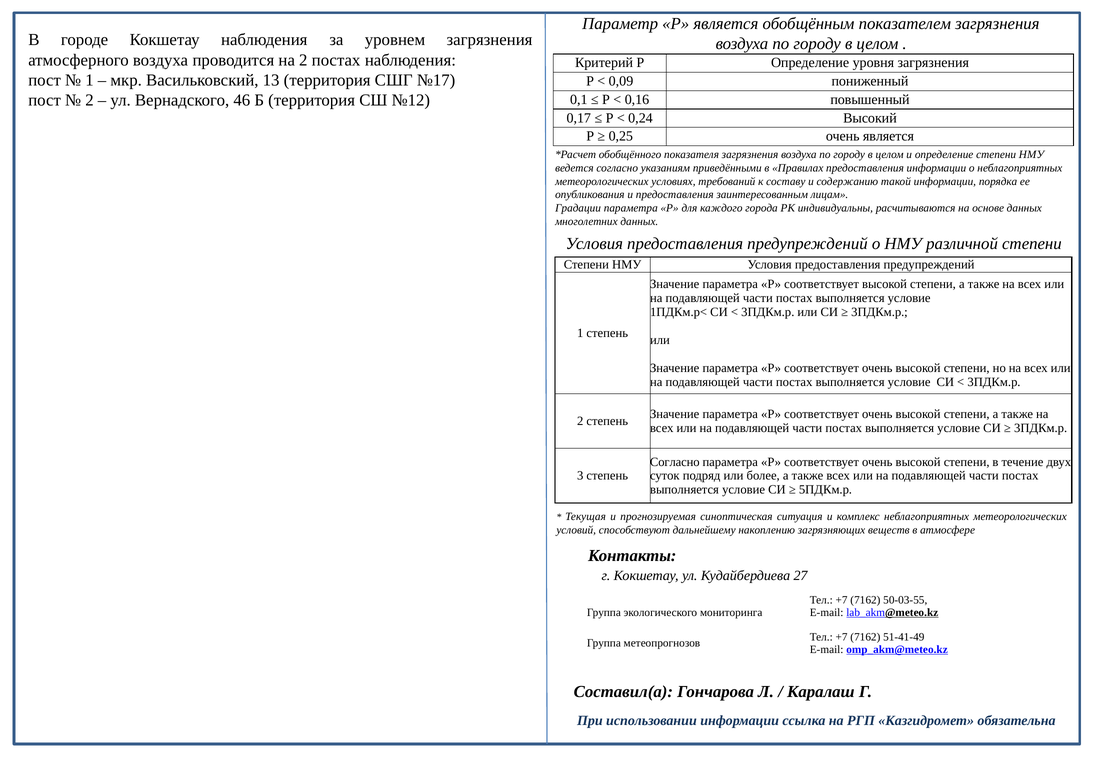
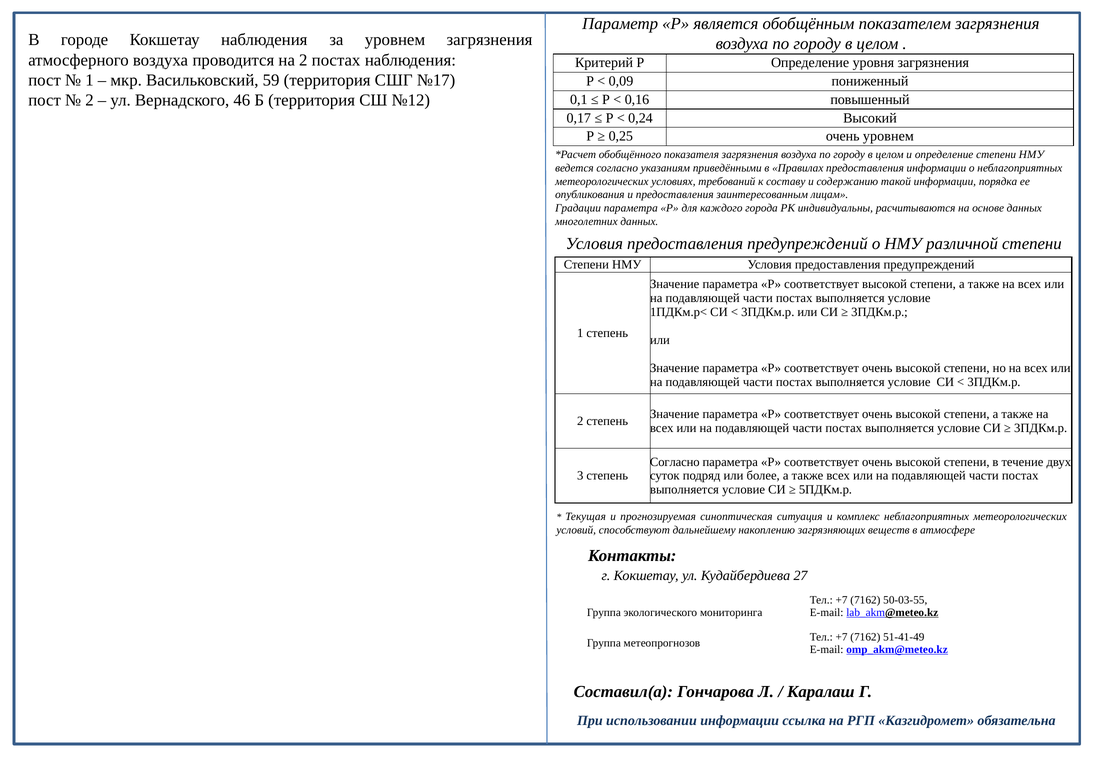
13: 13 -> 59
очень является: является -> уровнем
